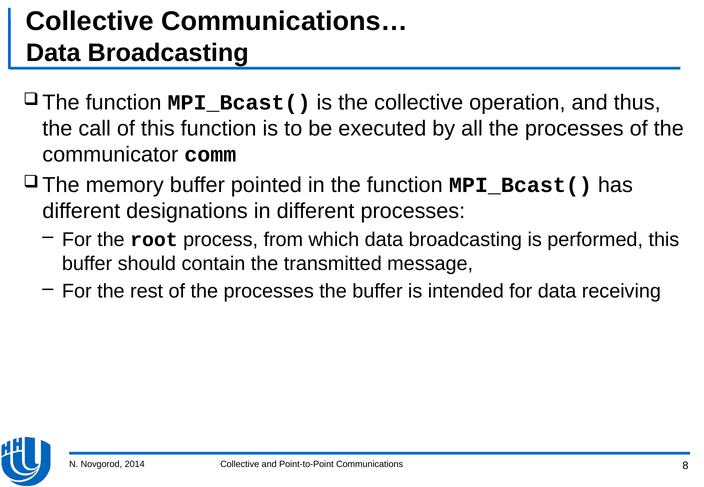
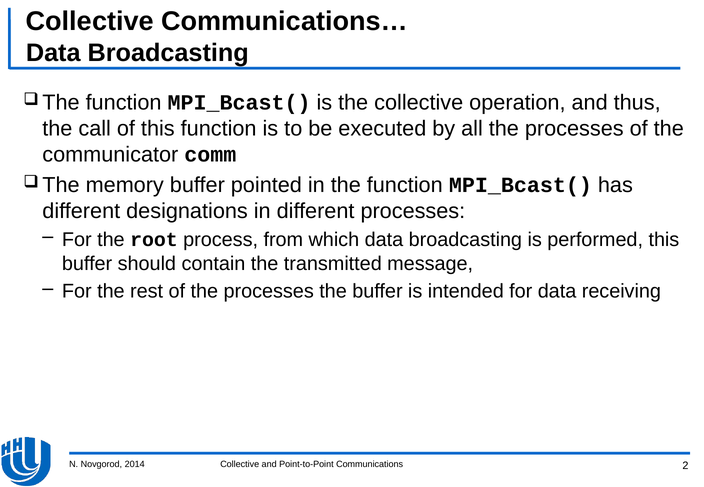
8: 8 -> 2
